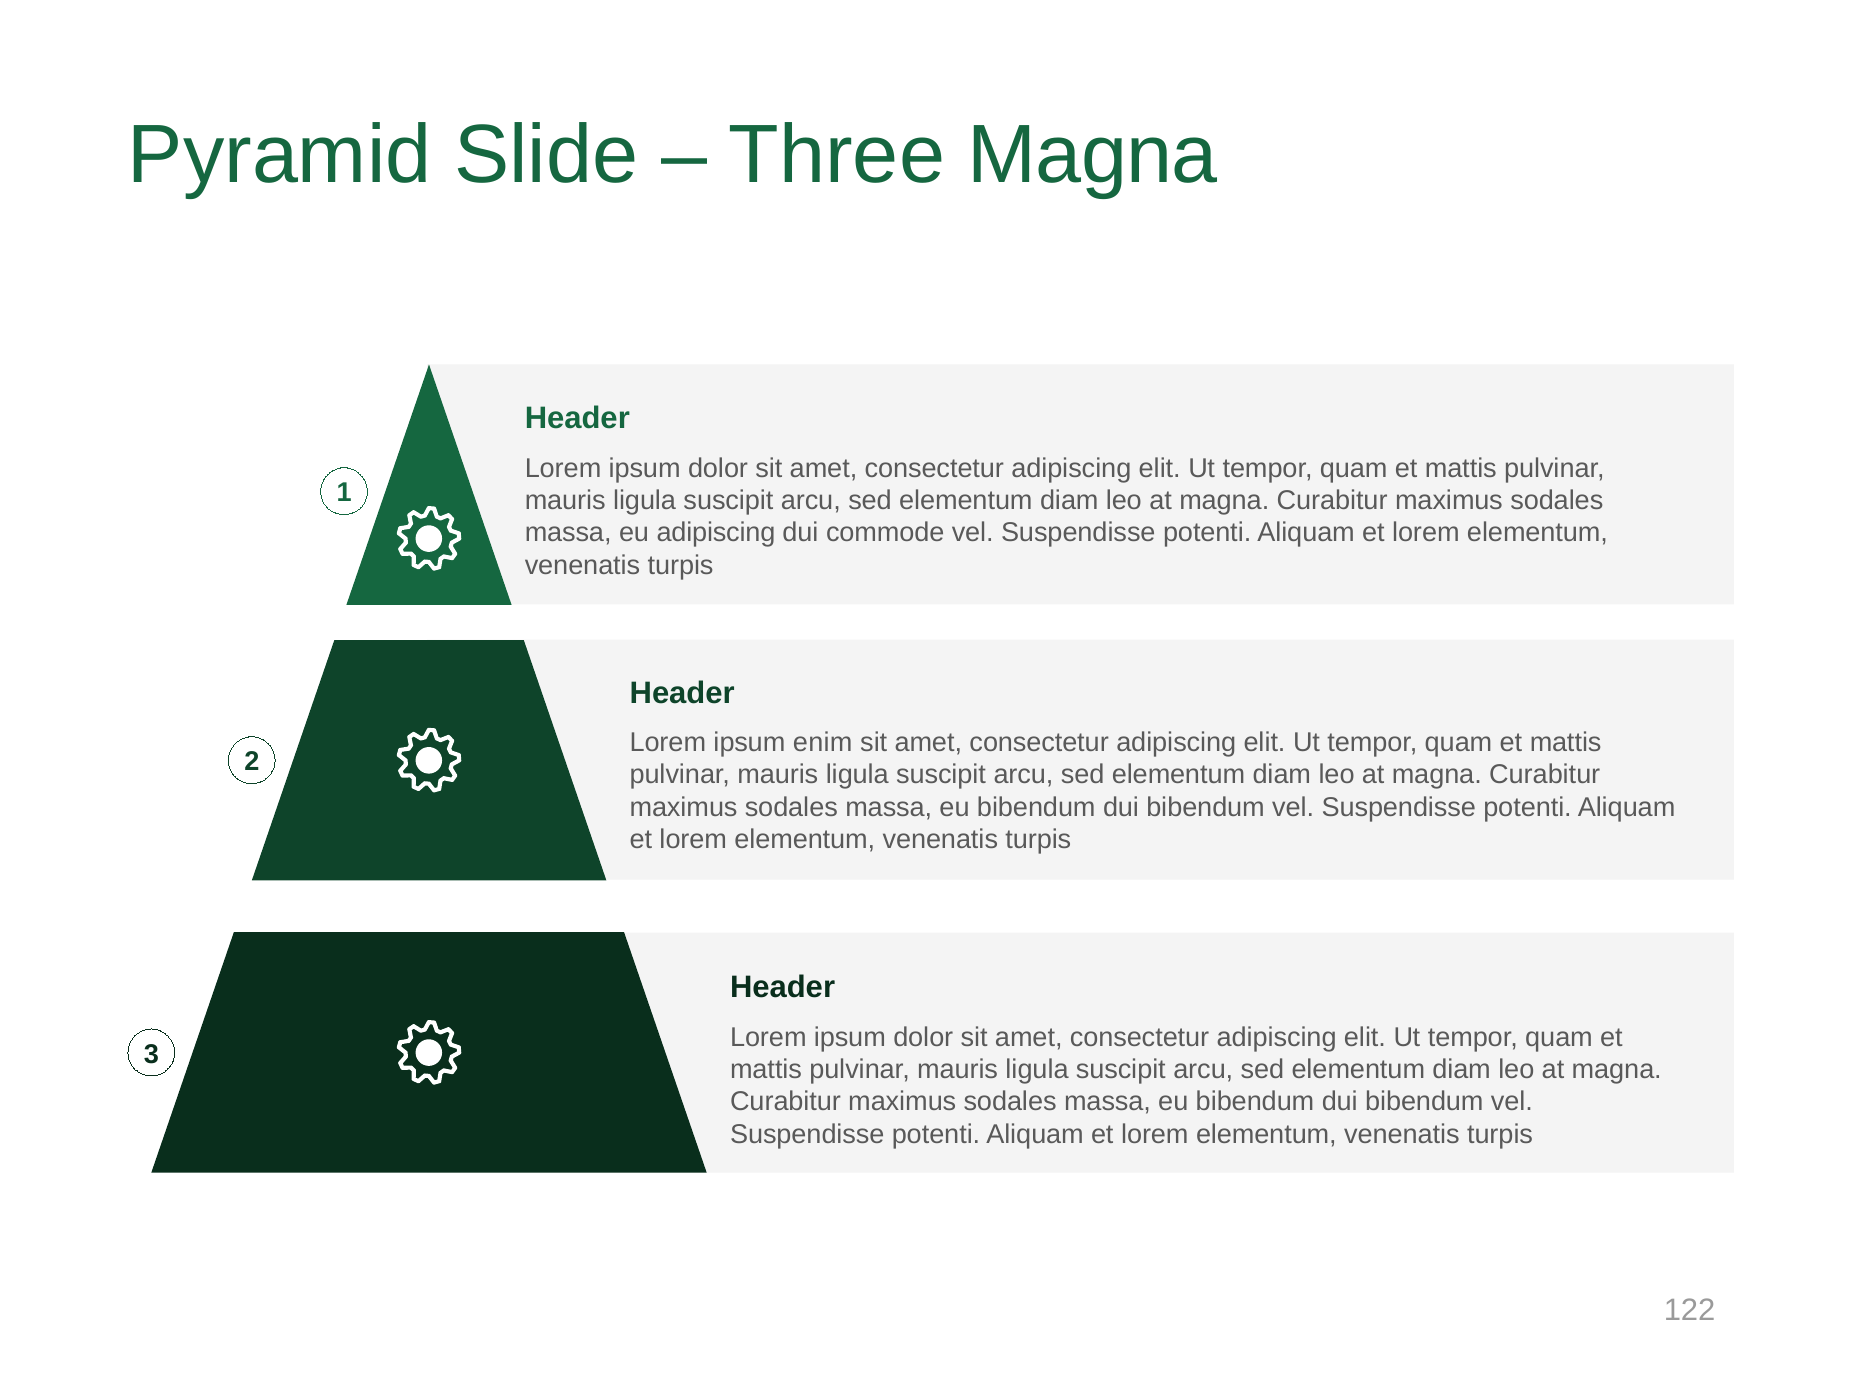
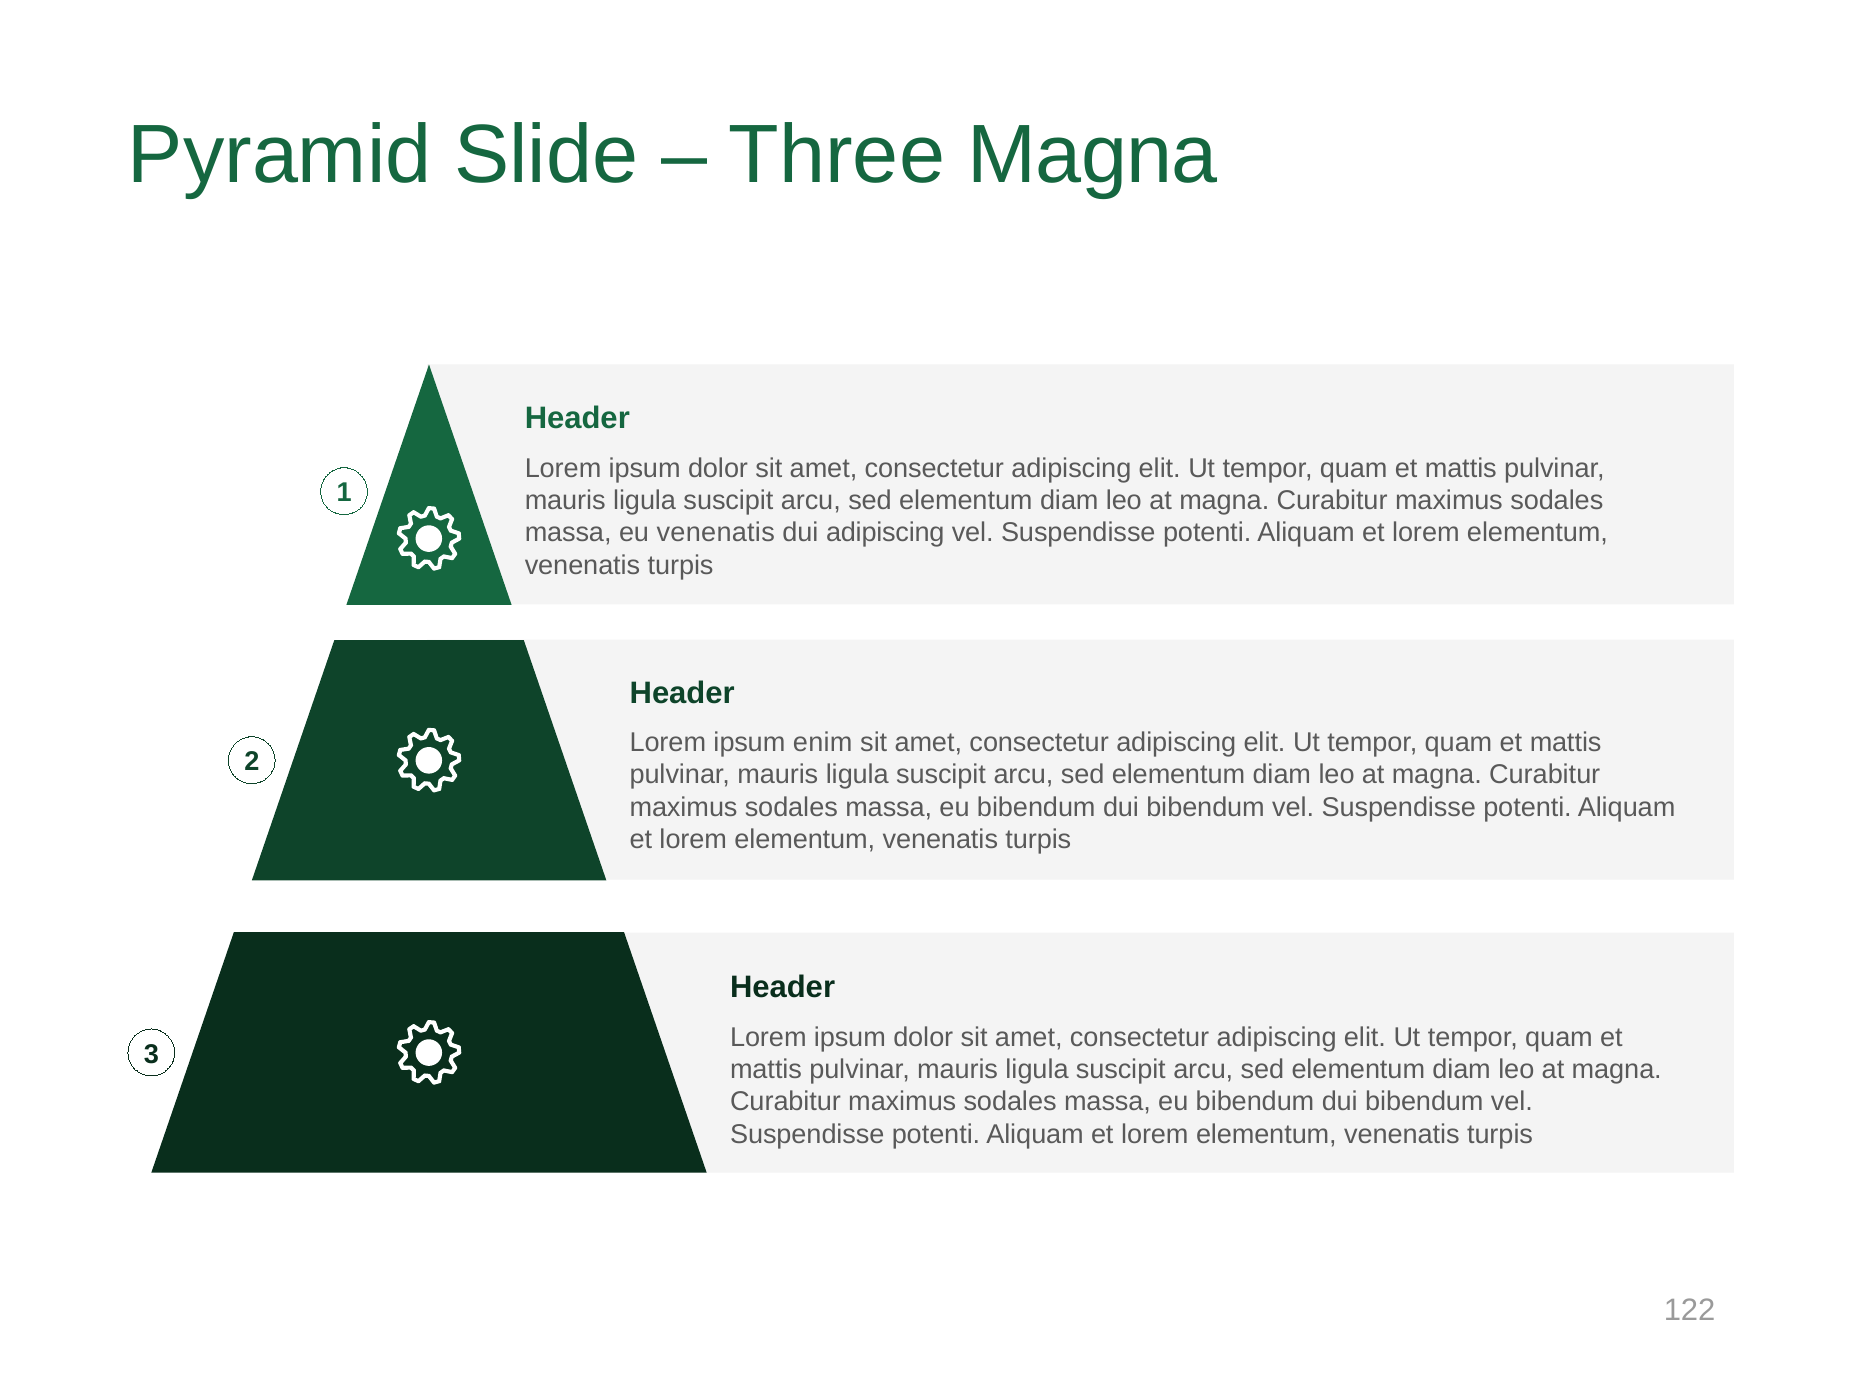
eu adipiscing: adipiscing -> venenatis
dui commode: commode -> adipiscing
